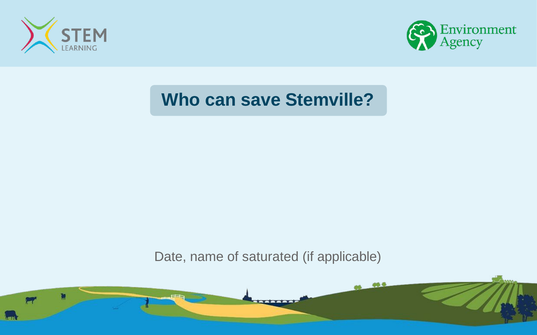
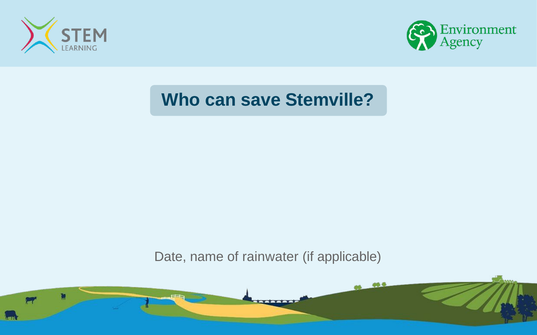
saturated: saturated -> rainwater
